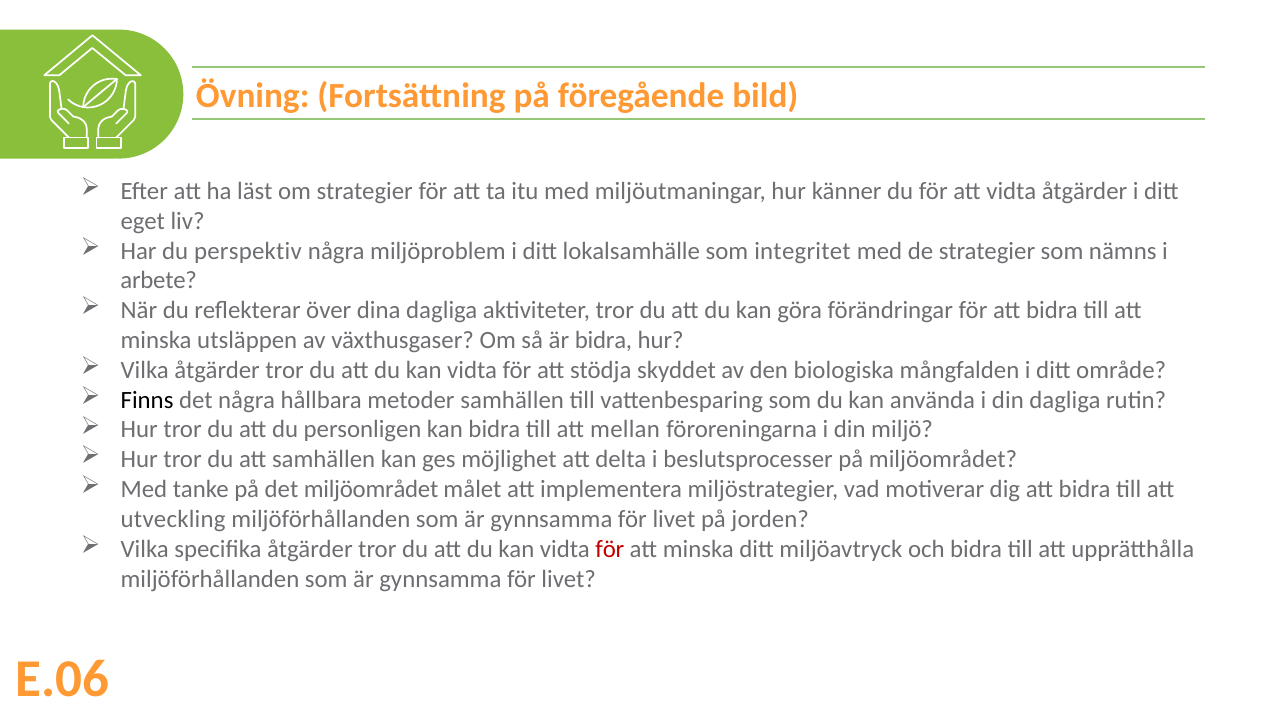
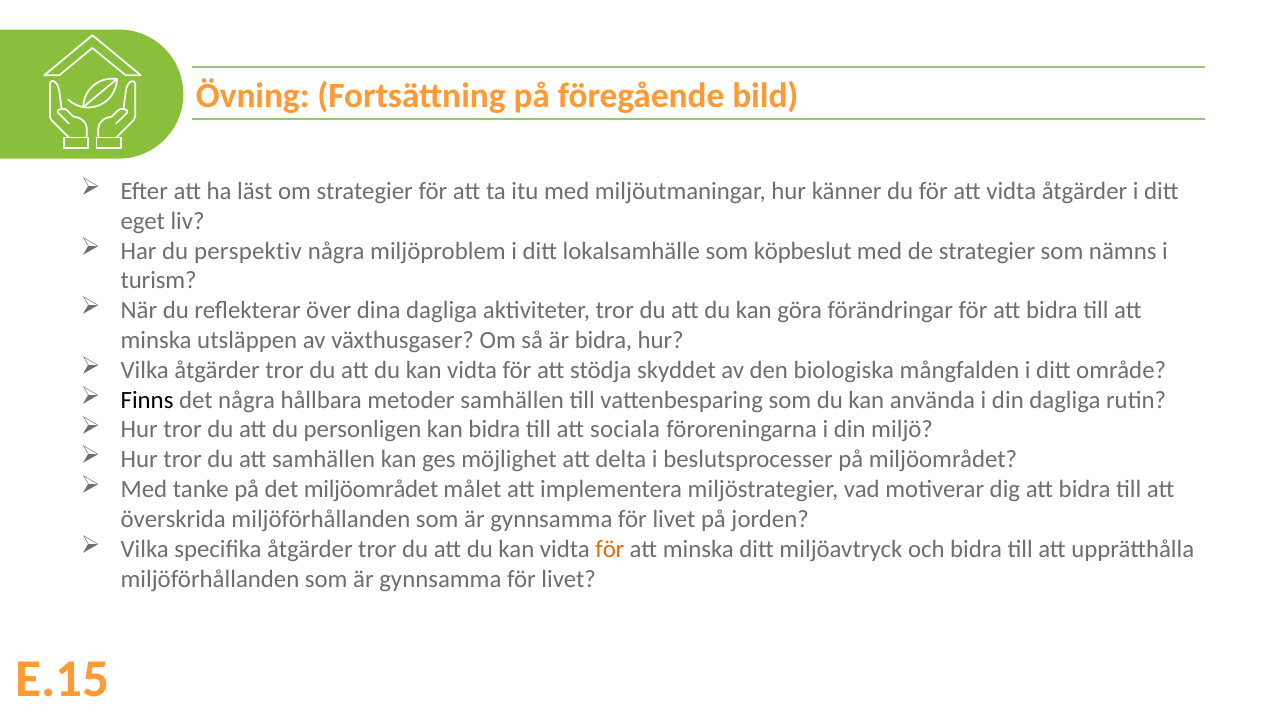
integritet: integritet -> köpbeslut
arbete: arbete -> turism
mellan: mellan -> sociala
utveckling: utveckling -> överskrida
för at (610, 549) colour: red -> orange
E.06: E.06 -> E.15
